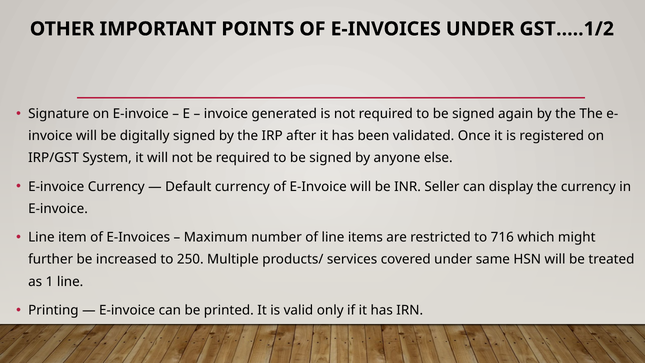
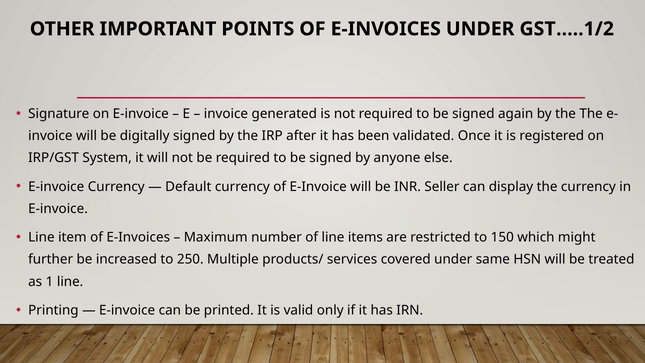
716: 716 -> 150
